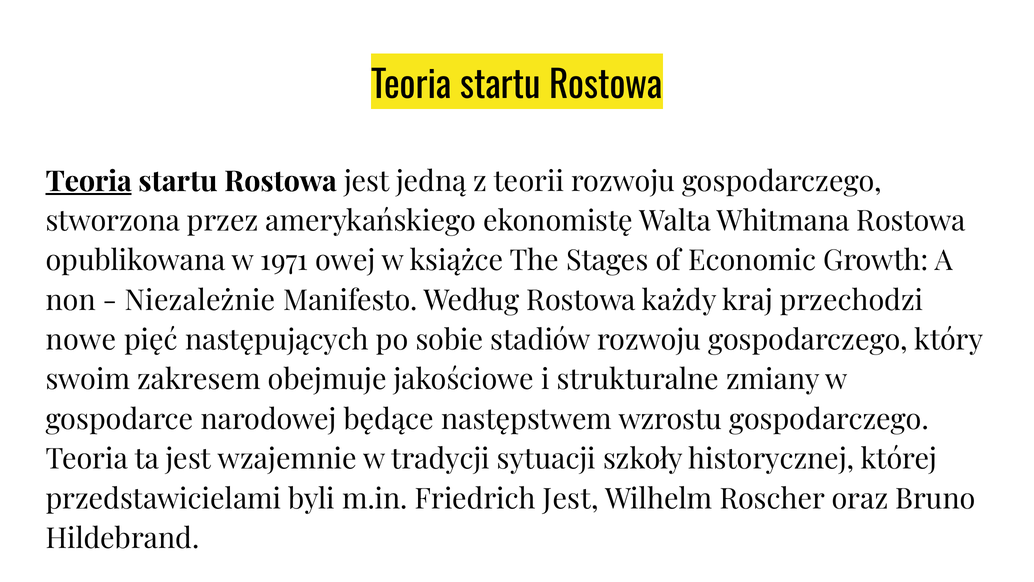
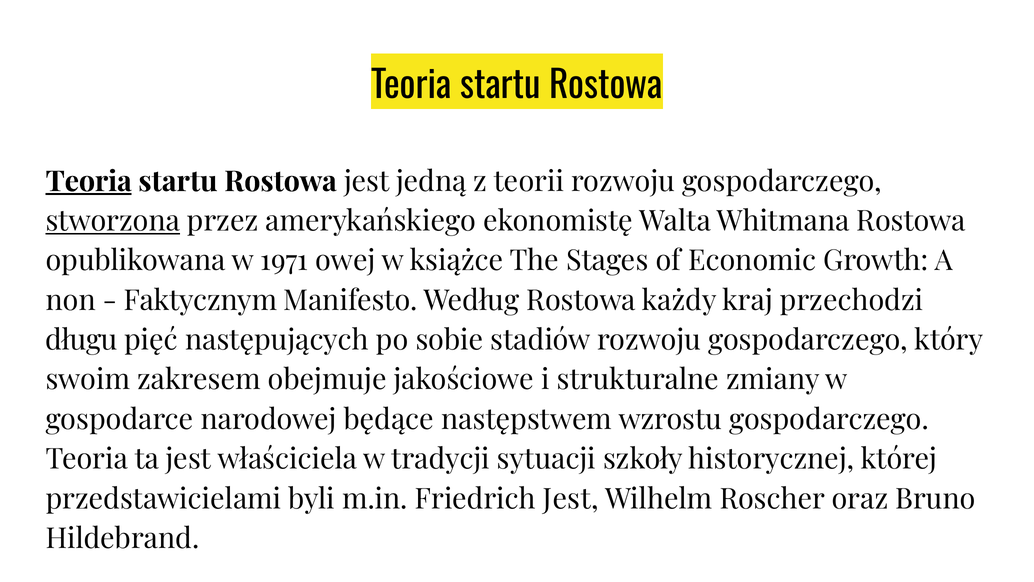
stworzona underline: none -> present
Niezależnie: Niezależnie -> Faktycznym
nowe: nowe -> długu
wzajemnie: wzajemnie -> właściciela
